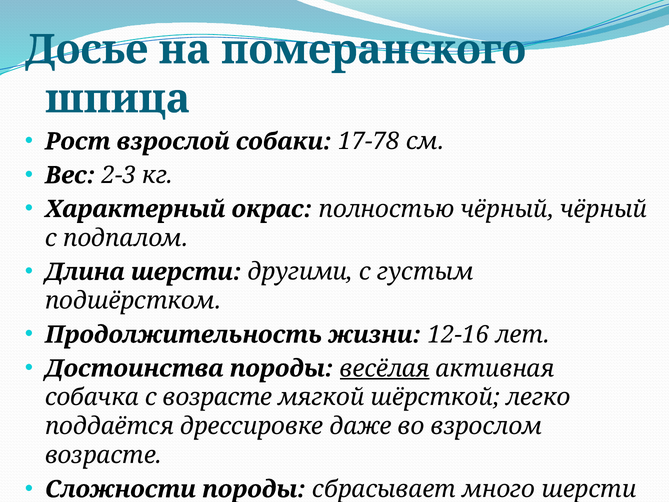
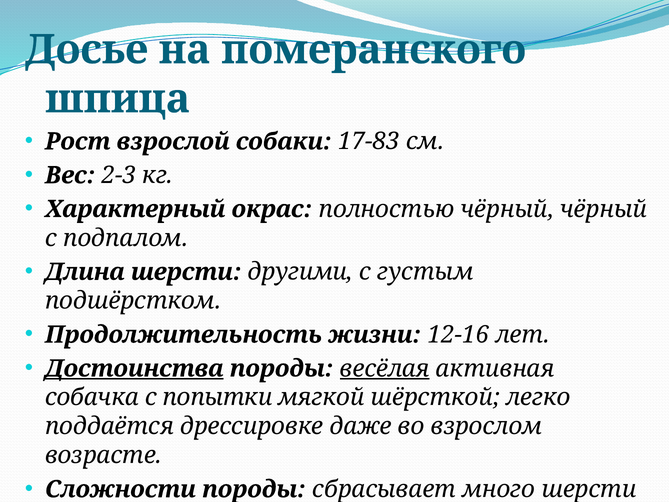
17-78: 17-78 -> 17-83
Достоинства underline: none -> present
с возрасте: возрасте -> попытки
